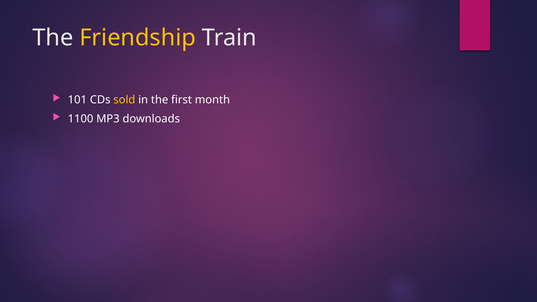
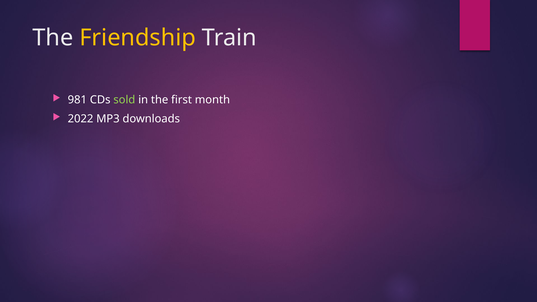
101: 101 -> 981
sold colour: yellow -> light green
1100: 1100 -> 2022
